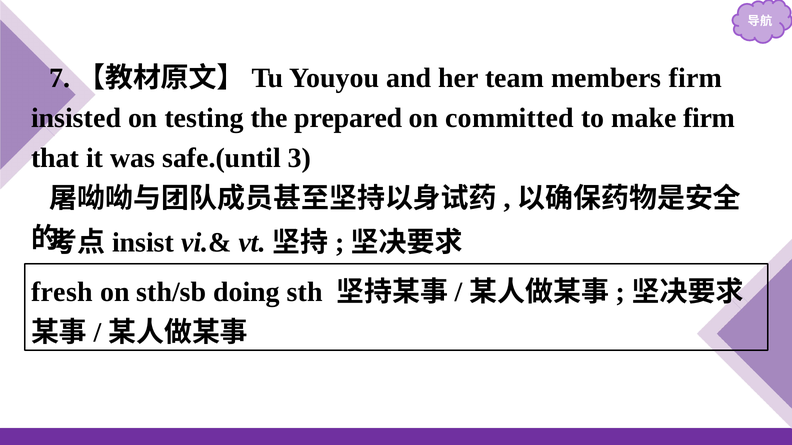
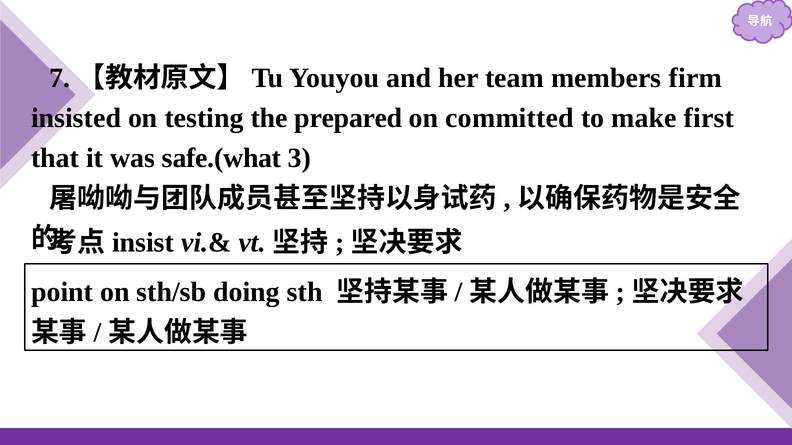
make firm: firm -> first
safe.(until: safe.(until -> safe.(what
fresh: fresh -> point
